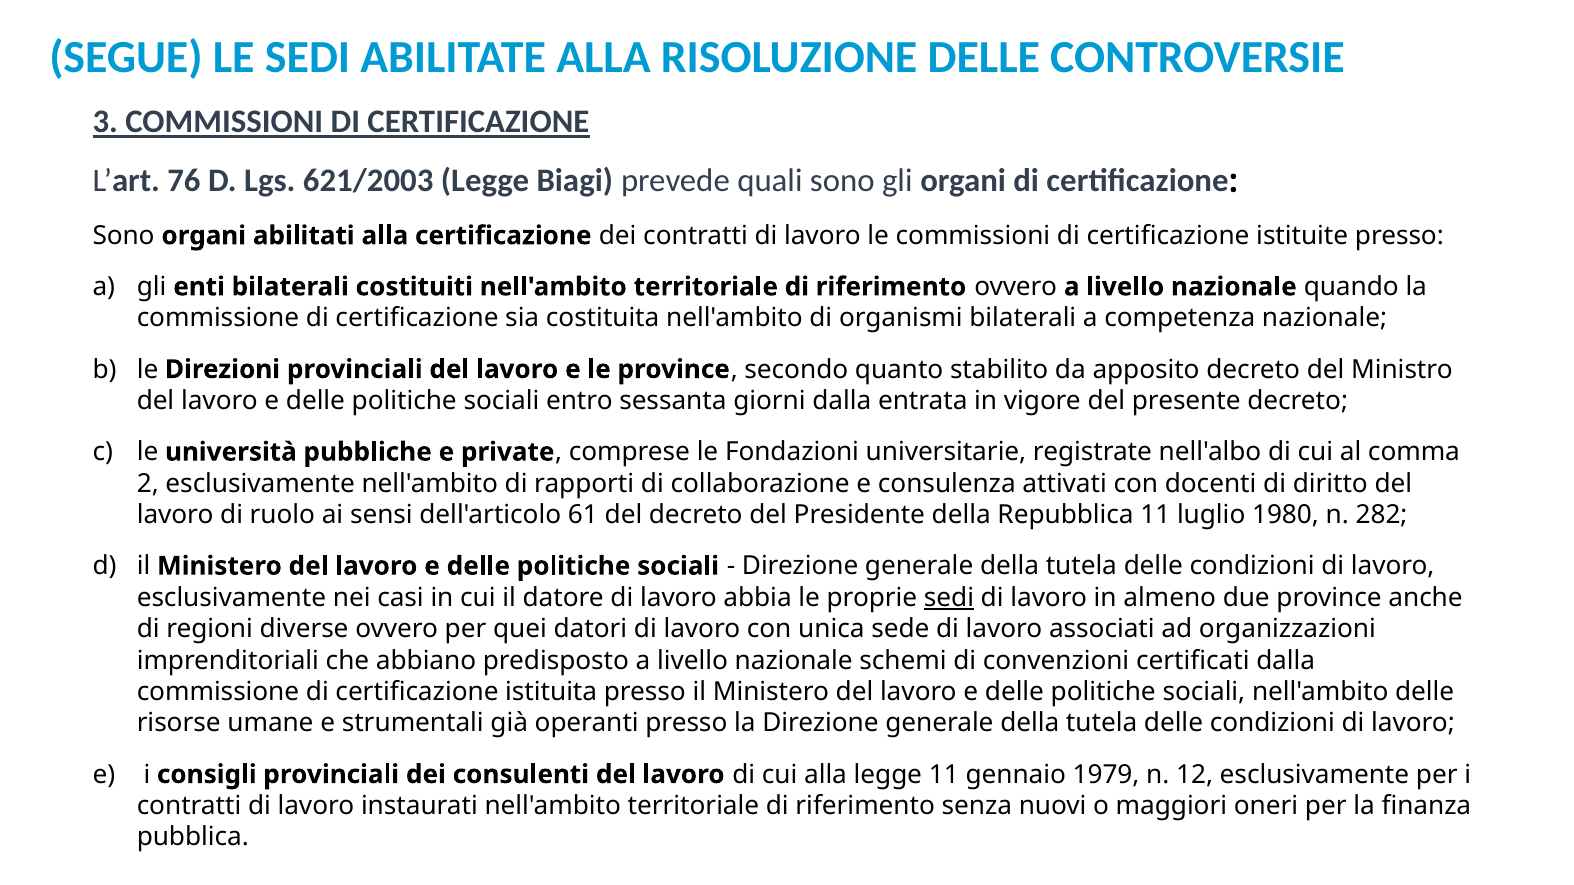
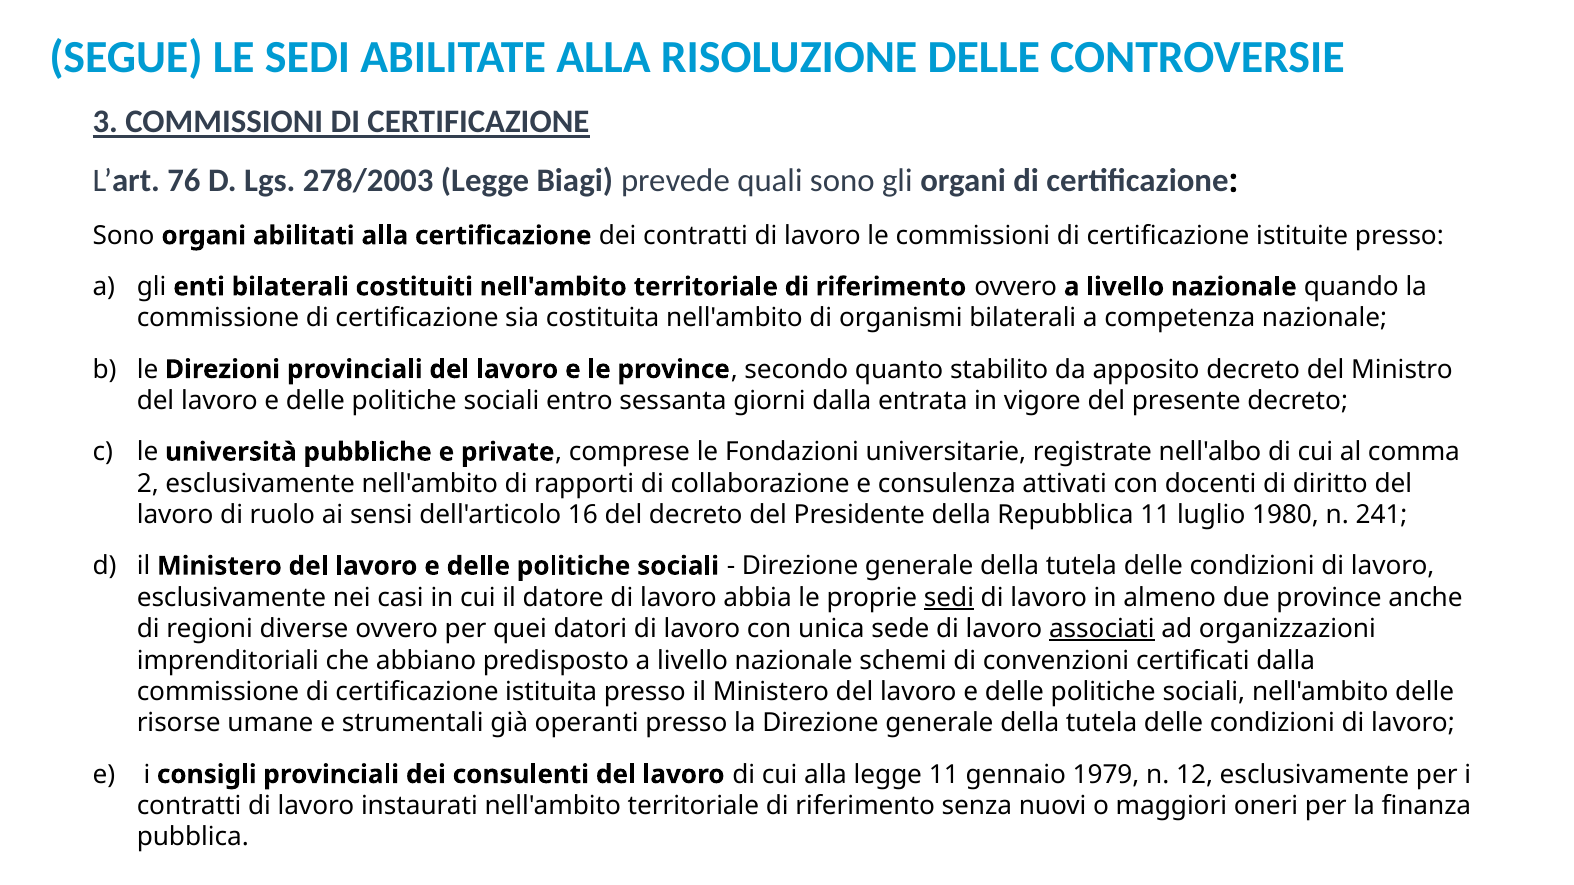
621/2003: 621/2003 -> 278/2003
61: 61 -> 16
282: 282 -> 241
associati underline: none -> present
